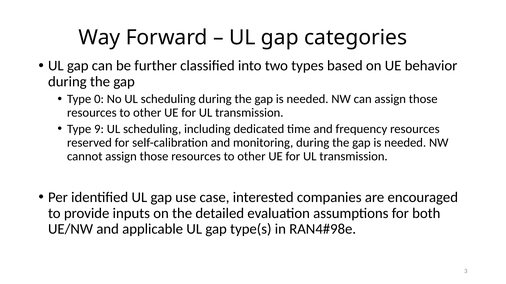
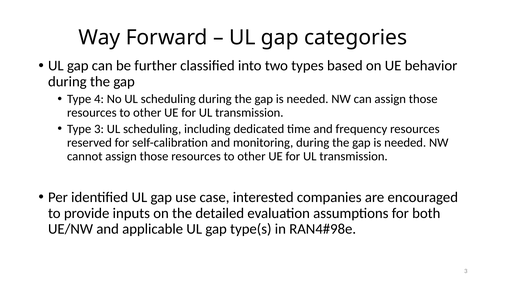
0: 0 -> 4
Type 9: 9 -> 3
